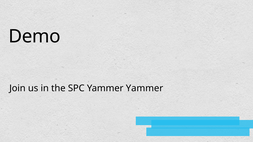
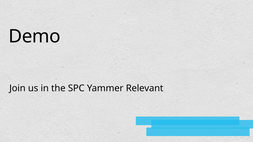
Yammer Yammer: Yammer -> Relevant
